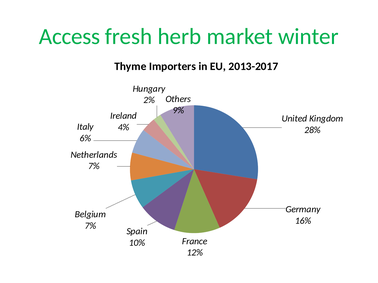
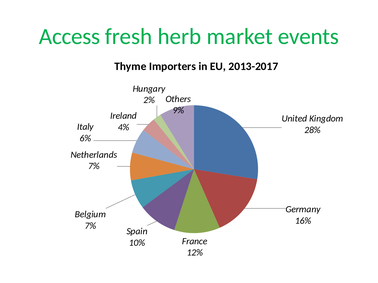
winter: winter -> events
